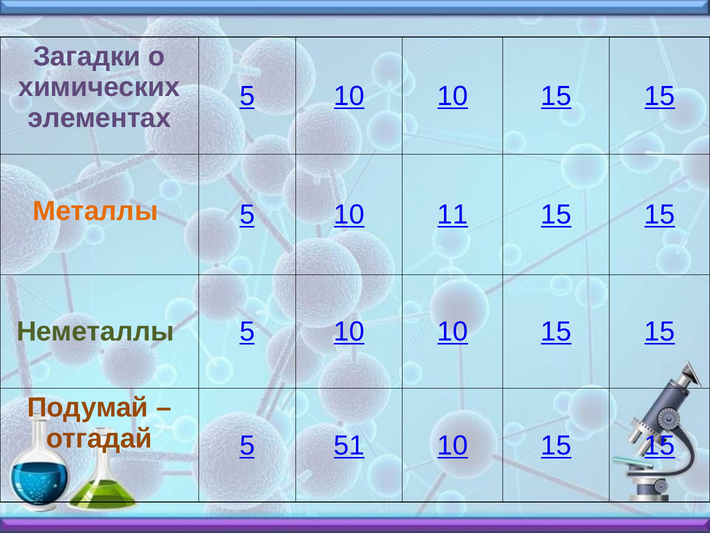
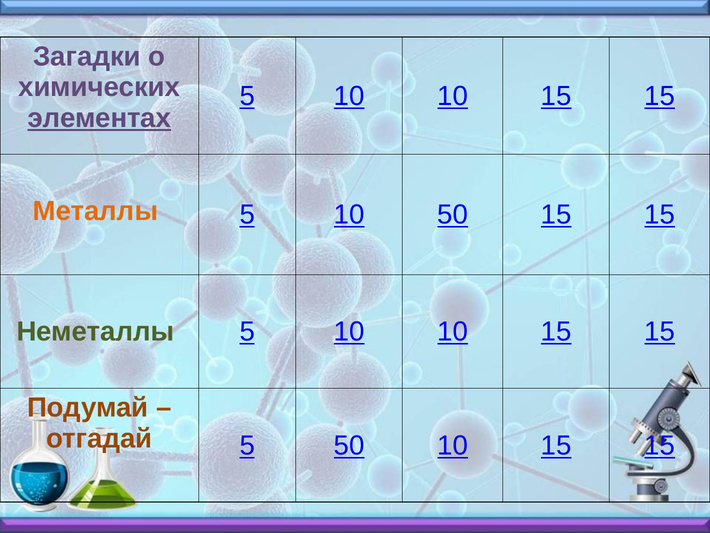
элементах underline: none -> present
10 11: 11 -> 50
5 51: 51 -> 50
